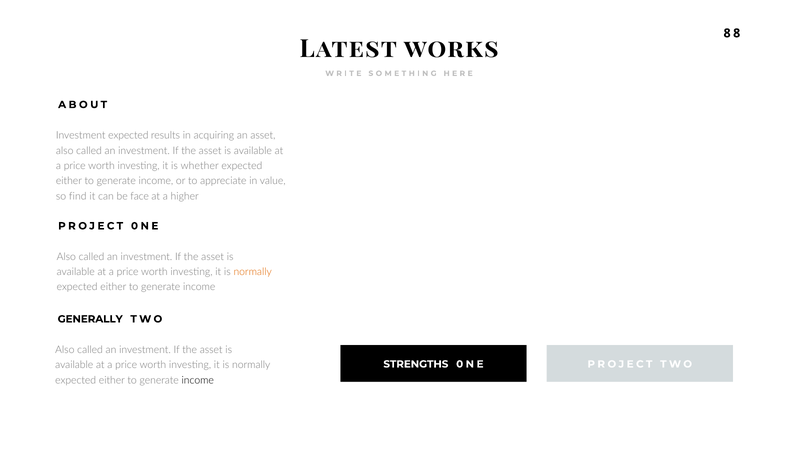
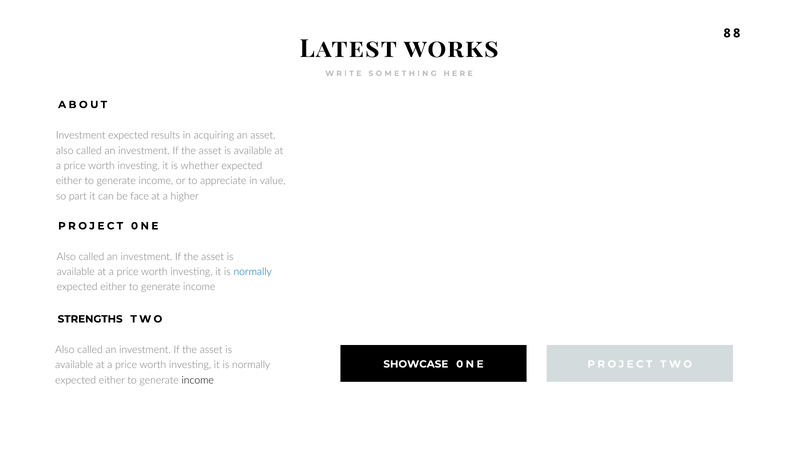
find: find -> part
normally at (253, 272) colour: orange -> blue
GENERALLY: GENERALLY -> STRENGTHS
STRENGTHS: STRENGTHS -> SHOWCASE
